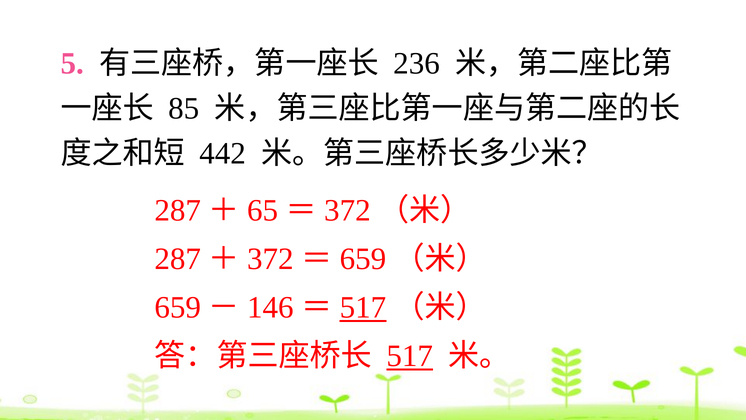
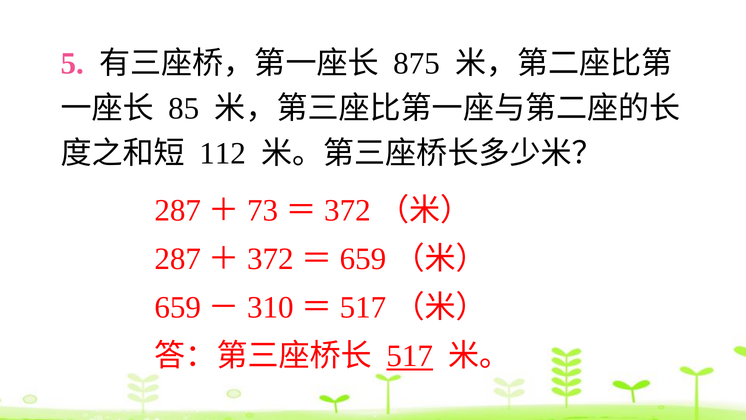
236: 236 -> 875
442: 442 -> 112
65: 65 -> 73
146: 146 -> 310
517 at (363, 307) underline: present -> none
